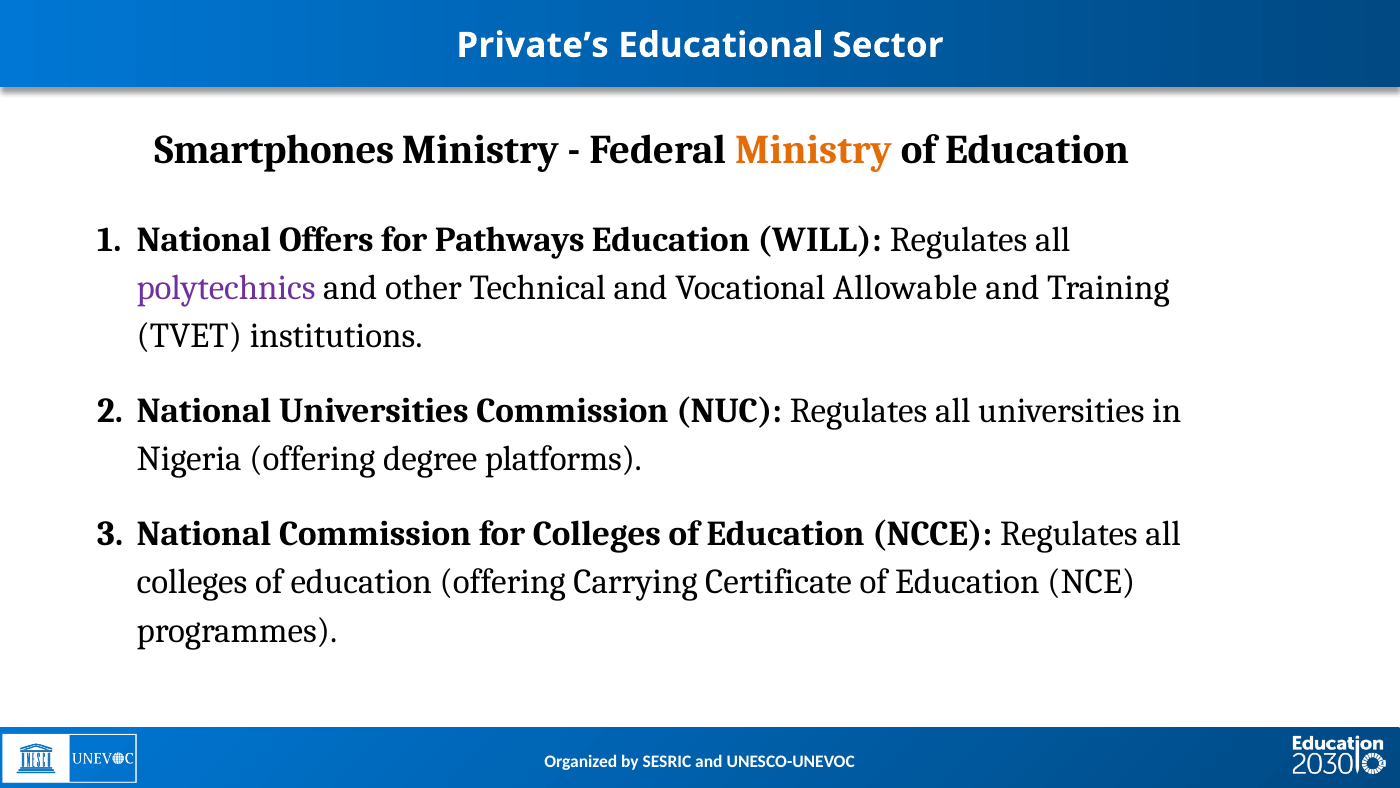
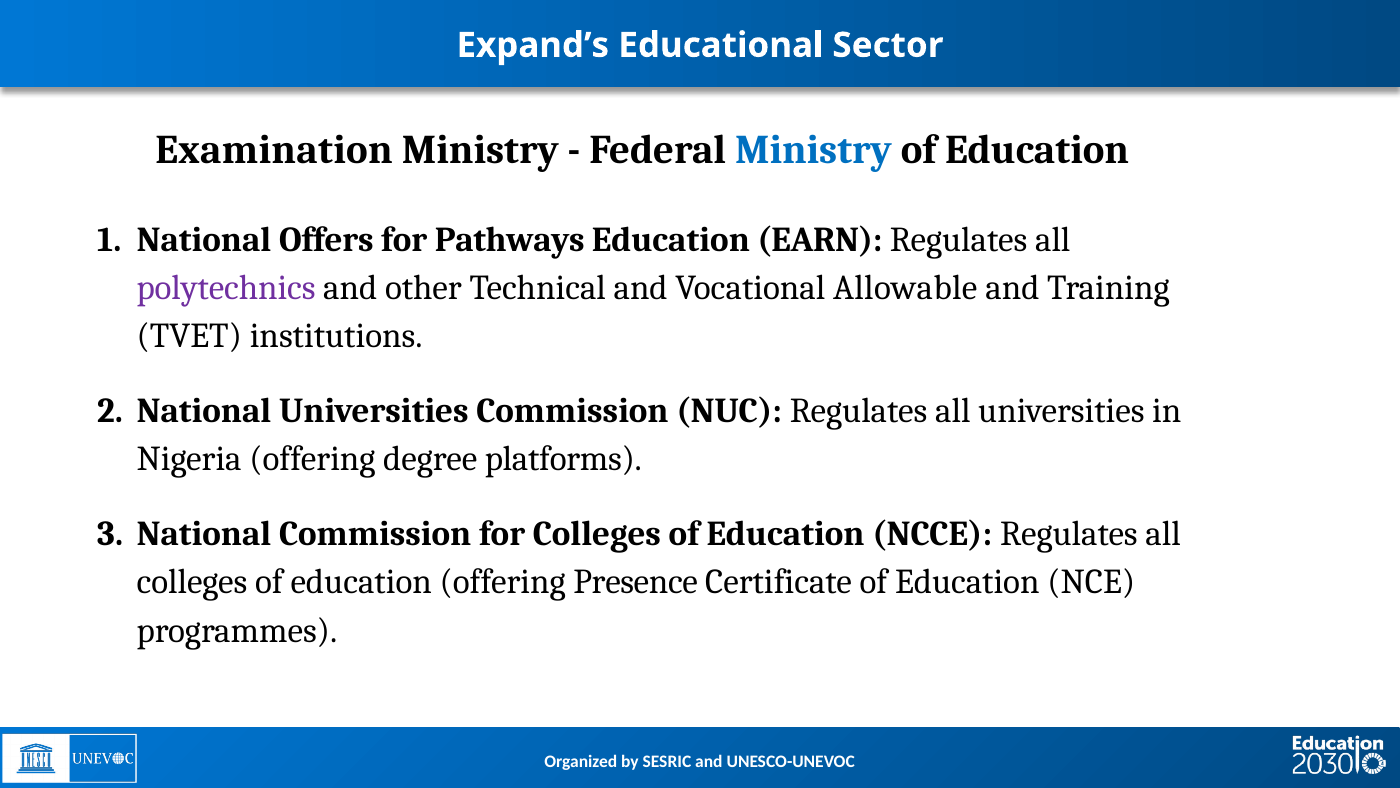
Private’s: Private’s -> Expand’s
Smartphones: Smartphones -> Examination
Ministry at (813, 150) colour: orange -> blue
WILL: WILL -> EARN
Carrying: Carrying -> Presence
